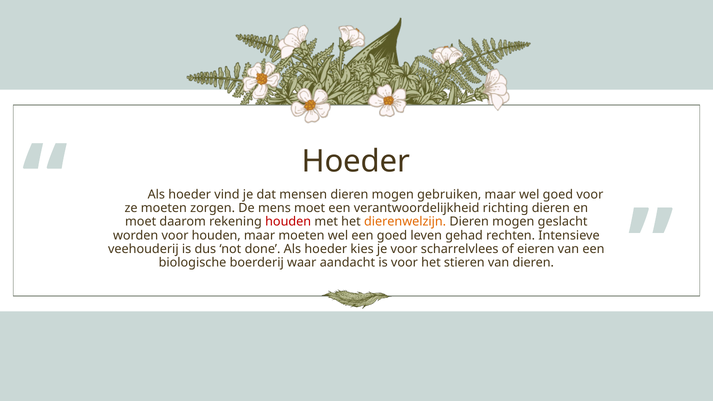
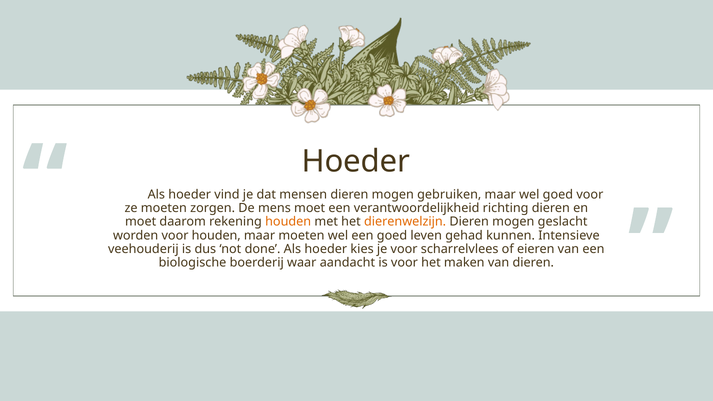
houden at (288, 222) colour: red -> orange
rechten: rechten -> kunnen
stieren: stieren -> maken
